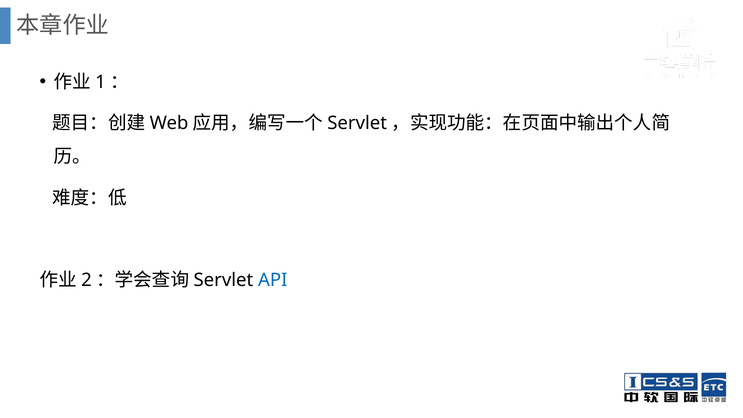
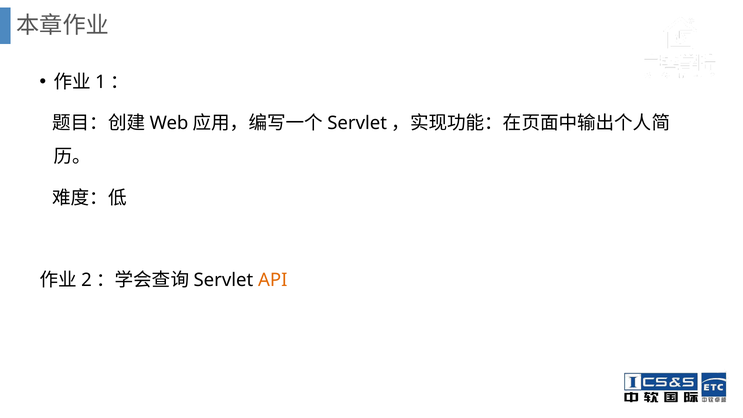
API colour: blue -> orange
